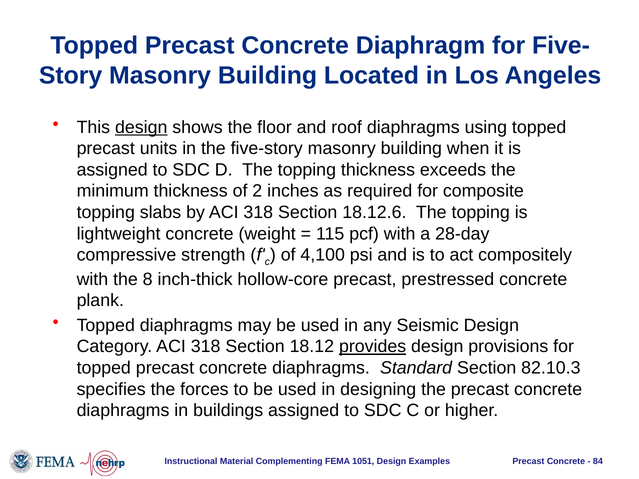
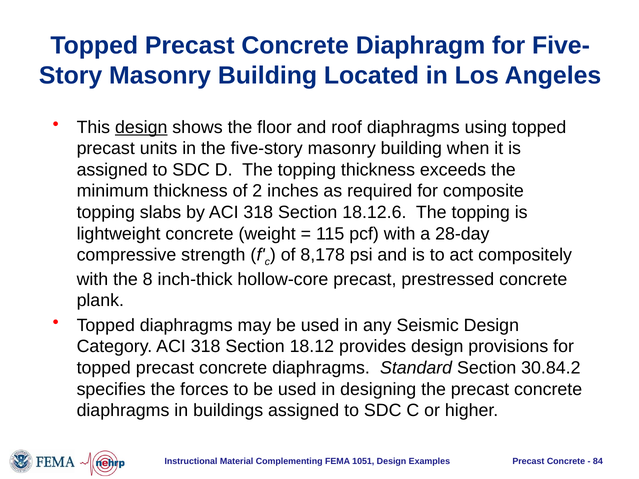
4,100: 4,100 -> 8,178
provides underline: present -> none
82.10.3: 82.10.3 -> 30.84.2
